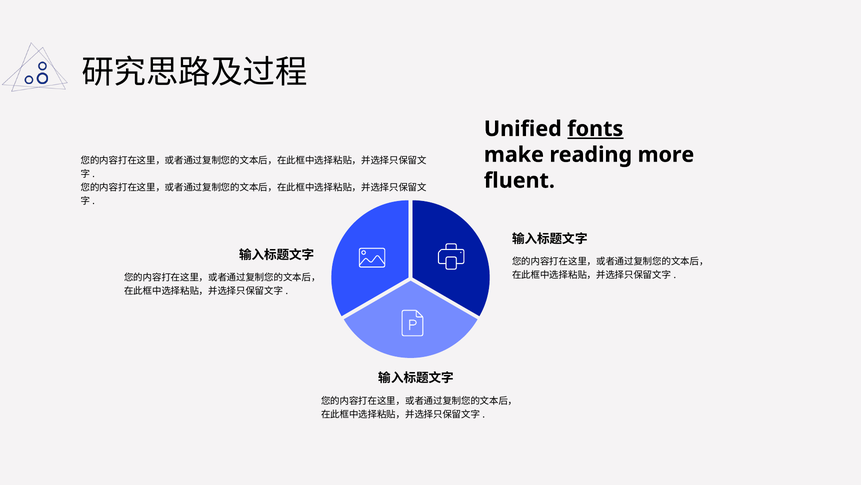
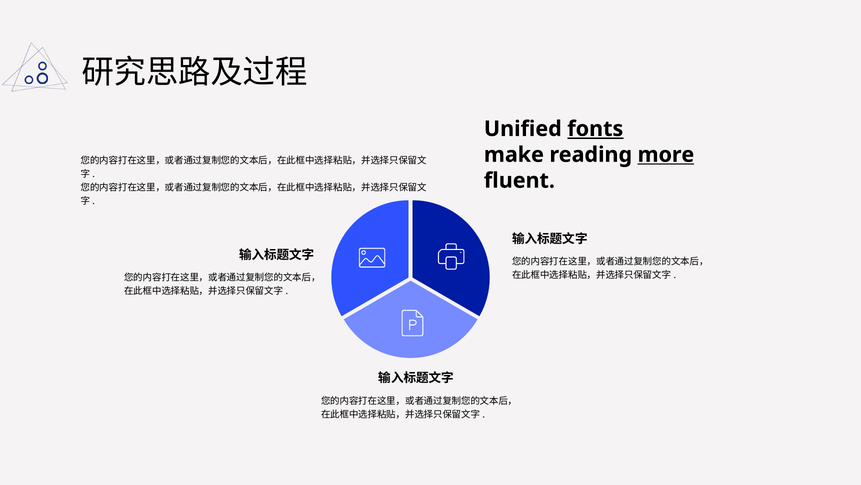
more underline: none -> present
